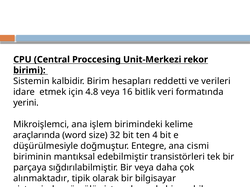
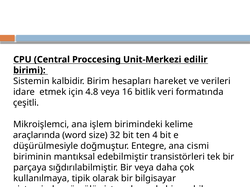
rekor: rekor -> edilir
reddetti: reddetti -> hareket
yerini: yerini -> çeşitli
alınmaktadır: alınmaktadır -> kullanılmaya
